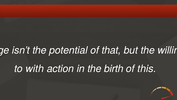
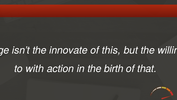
potential: potential -> innovate
that: that -> this
this: this -> that
